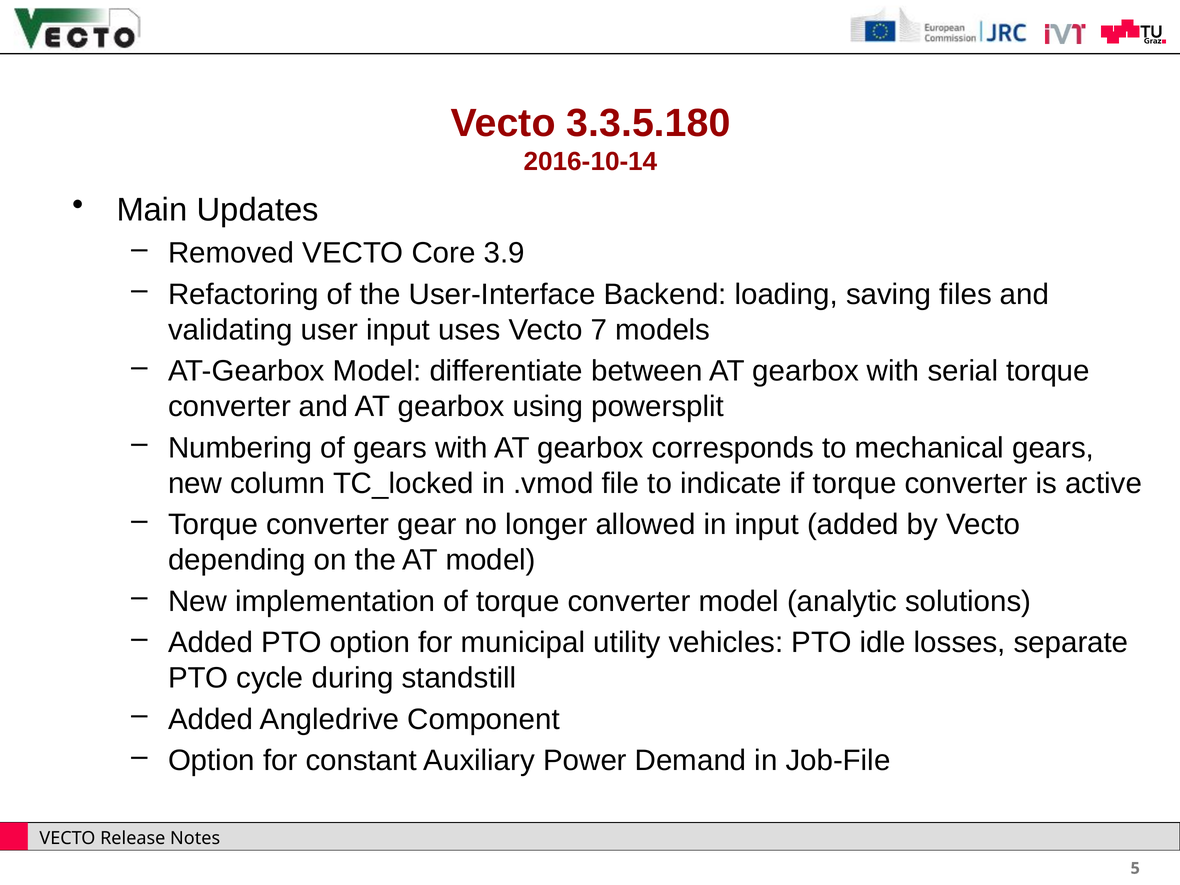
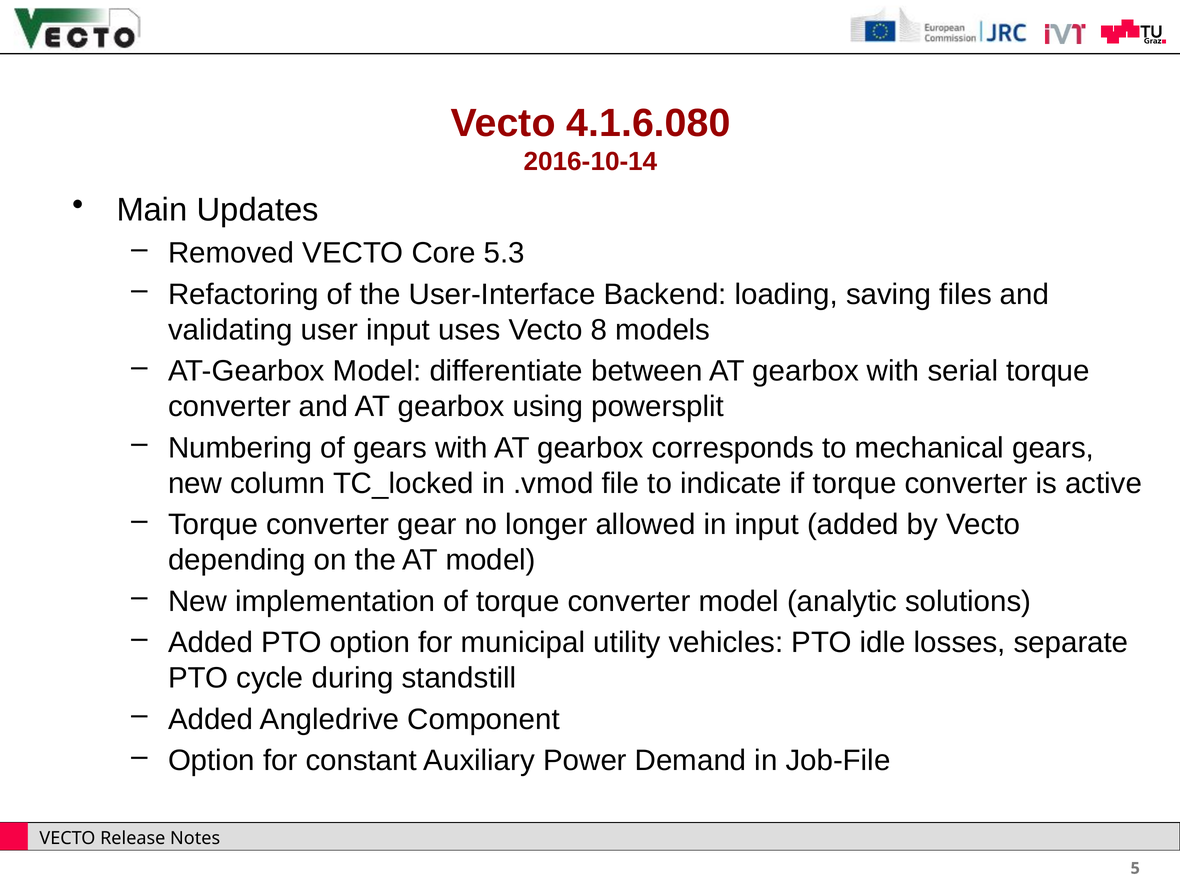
3.3.5.180: 3.3.5.180 -> 4.1.6.080
3.9: 3.9 -> 5.3
7: 7 -> 8
